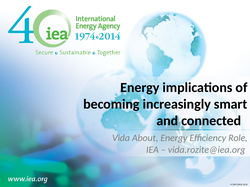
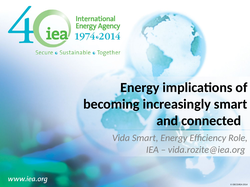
Vida About: About -> Smart
